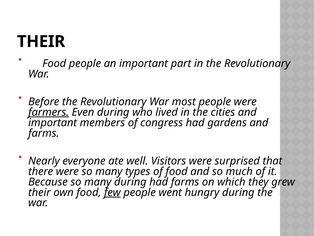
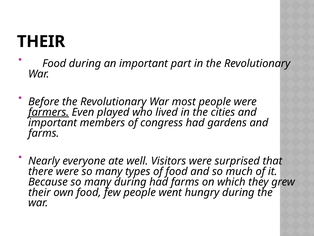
Food people: people -> during
Even during: during -> played
few underline: present -> none
